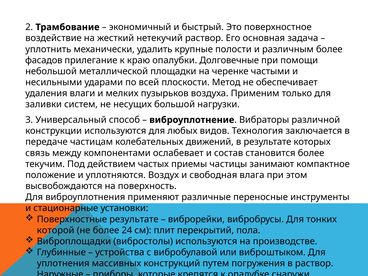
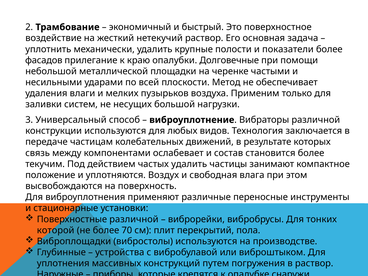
различным: различным -> показатели
частых приемы: приемы -> удалить
Поверхностные результате: результате -> различной
24: 24 -> 70
